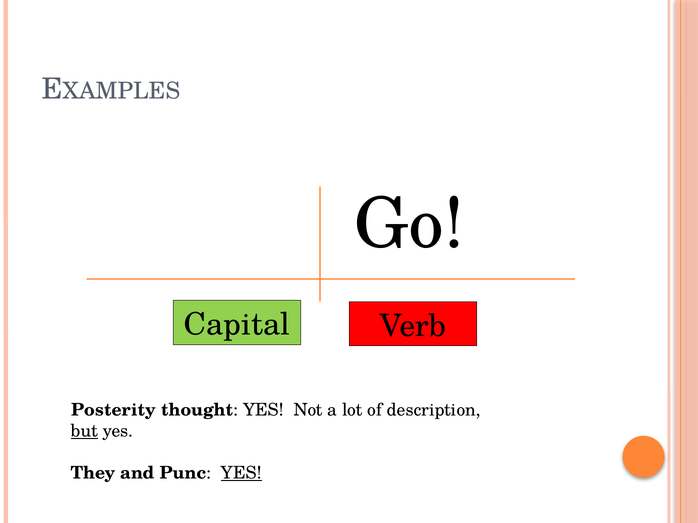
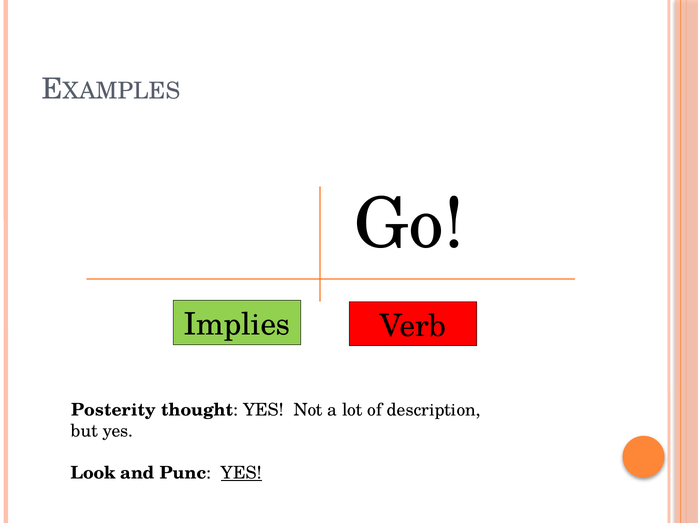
Capital: Capital -> Implies
but underline: present -> none
They: They -> Look
